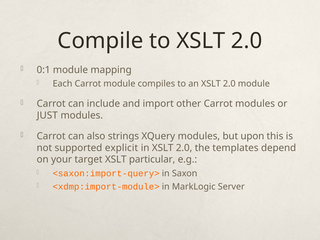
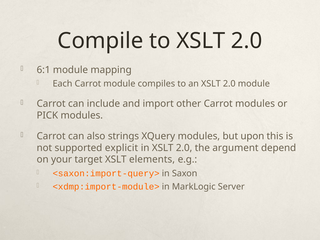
0:1: 0:1 -> 6:1
JUST: JUST -> PICK
templates: templates -> argument
particular: particular -> elements
